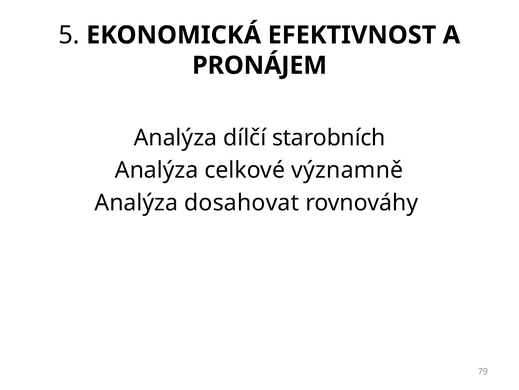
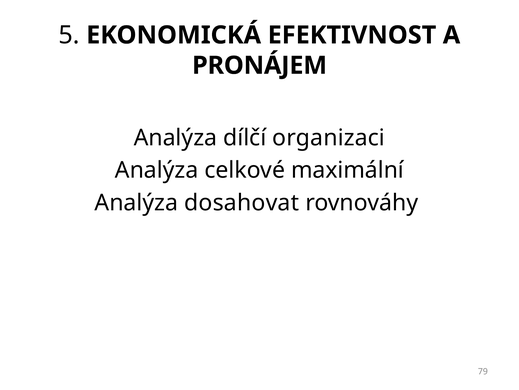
starobních: starobních -> organizaci
významně: významně -> maximální
